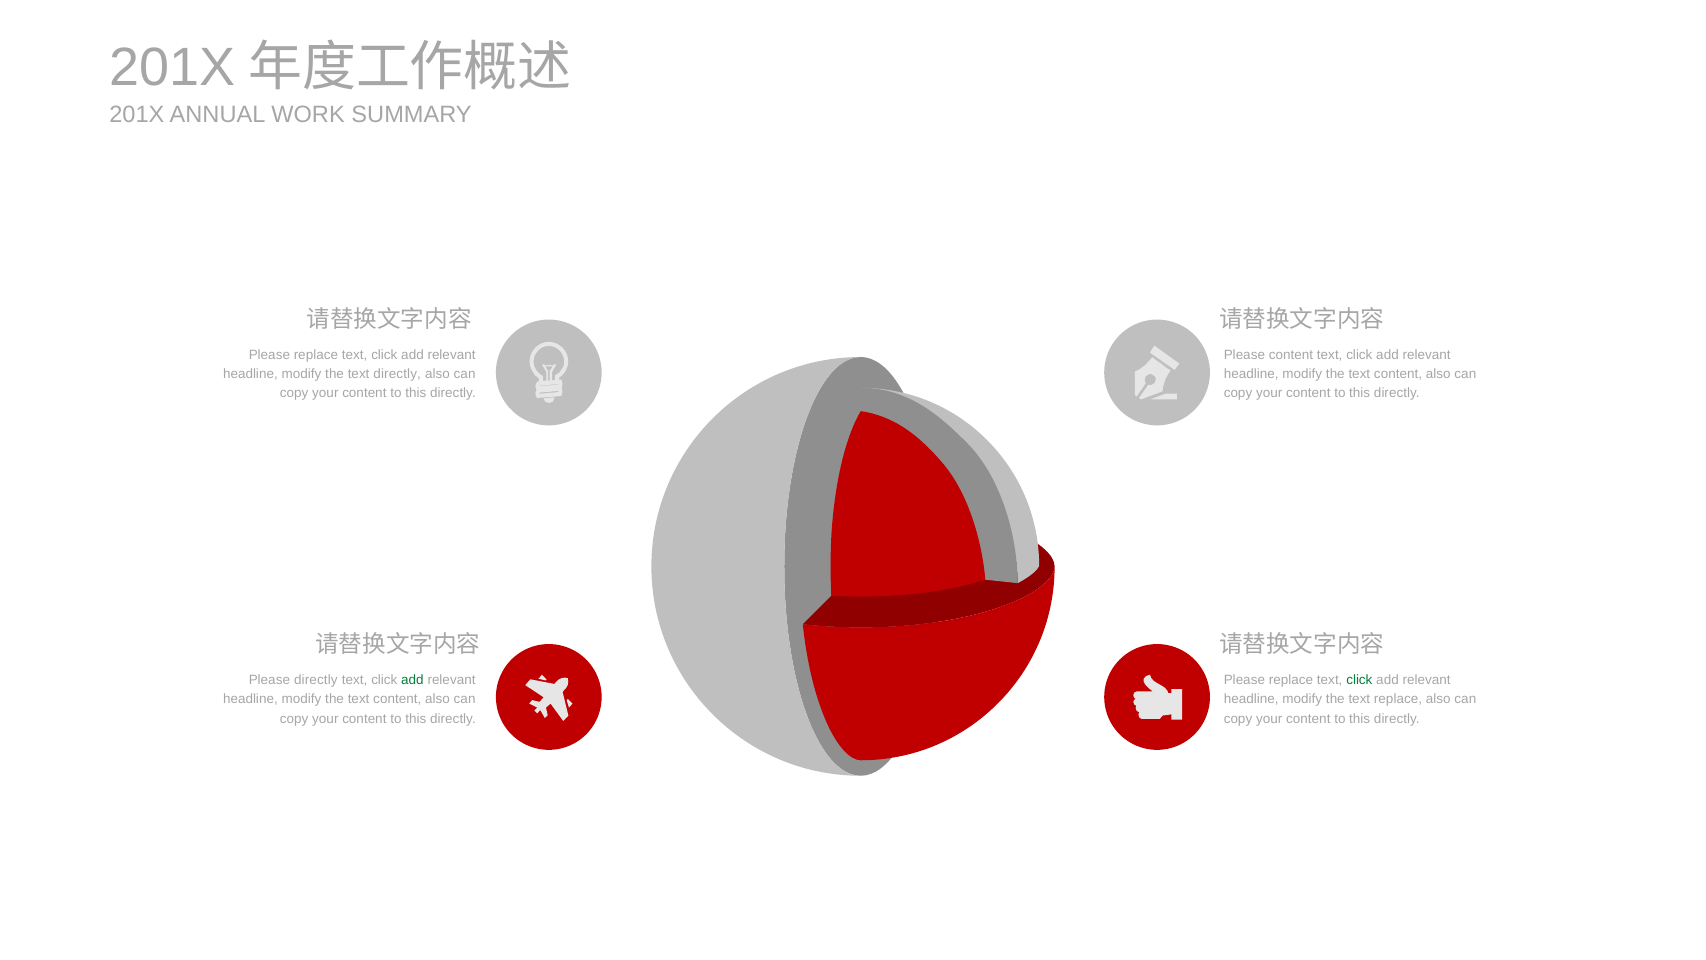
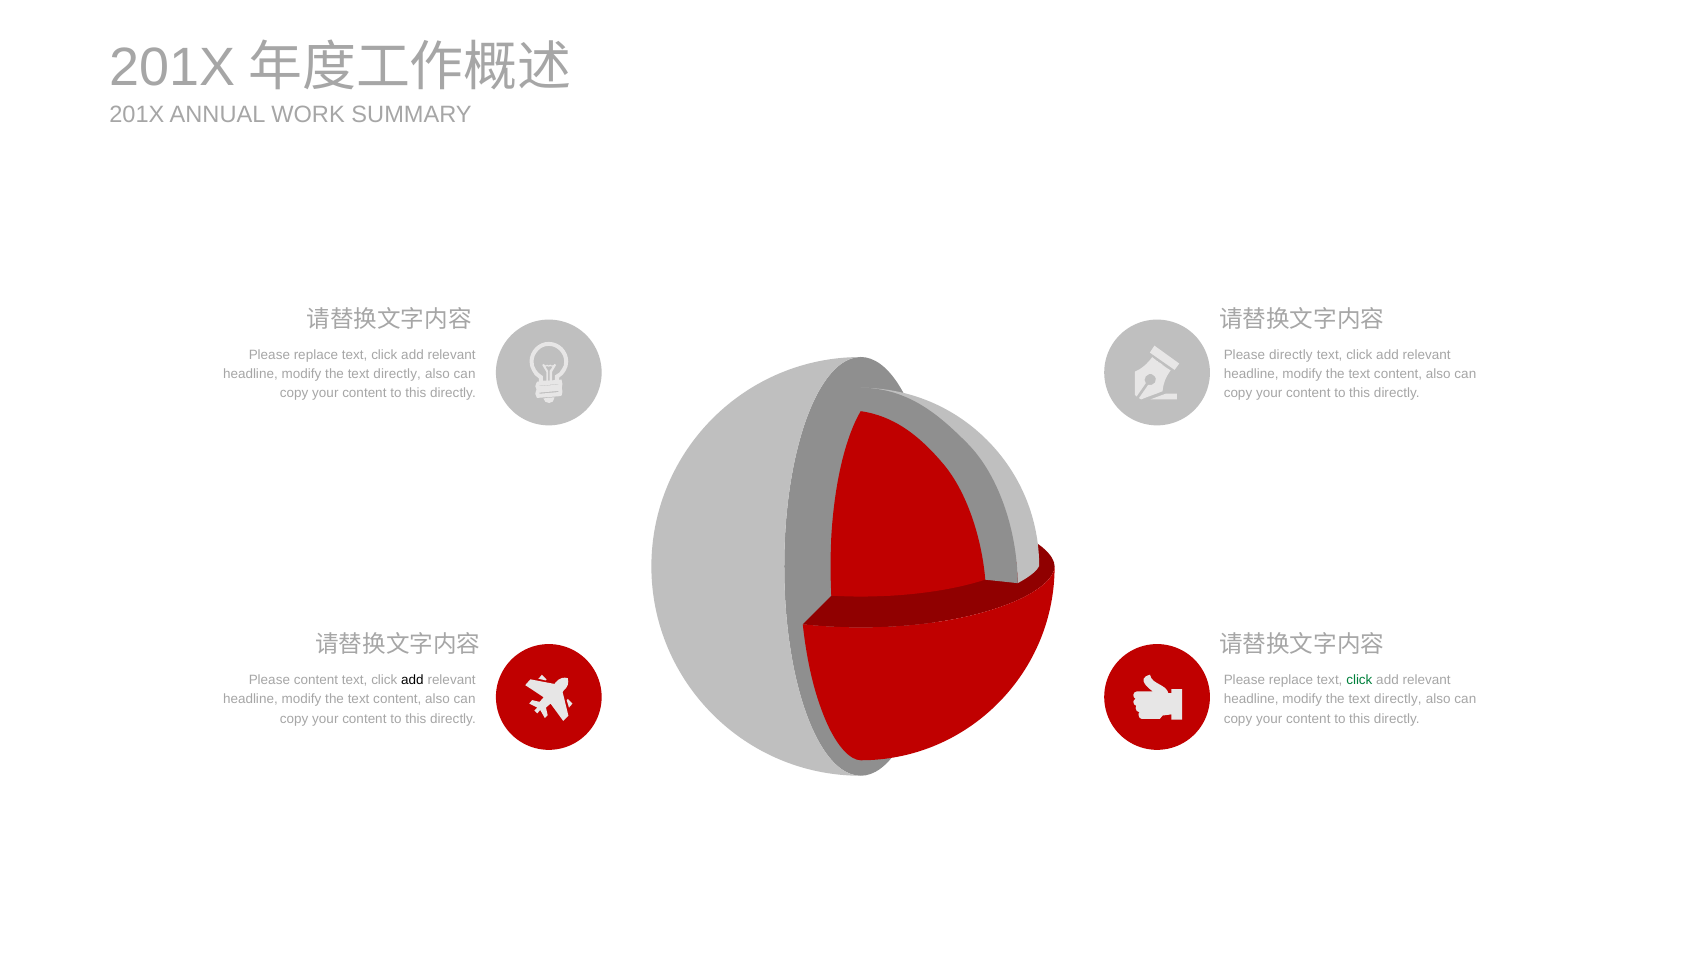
Please content: content -> directly
Please directly: directly -> content
add at (412, 680) colour: green -> black
replace at (1398, 699): replace -> directly
